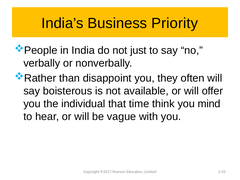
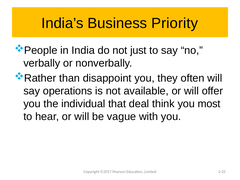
boisterous: boisterous -> operations
time: time -> deal
mind: mind -> most
